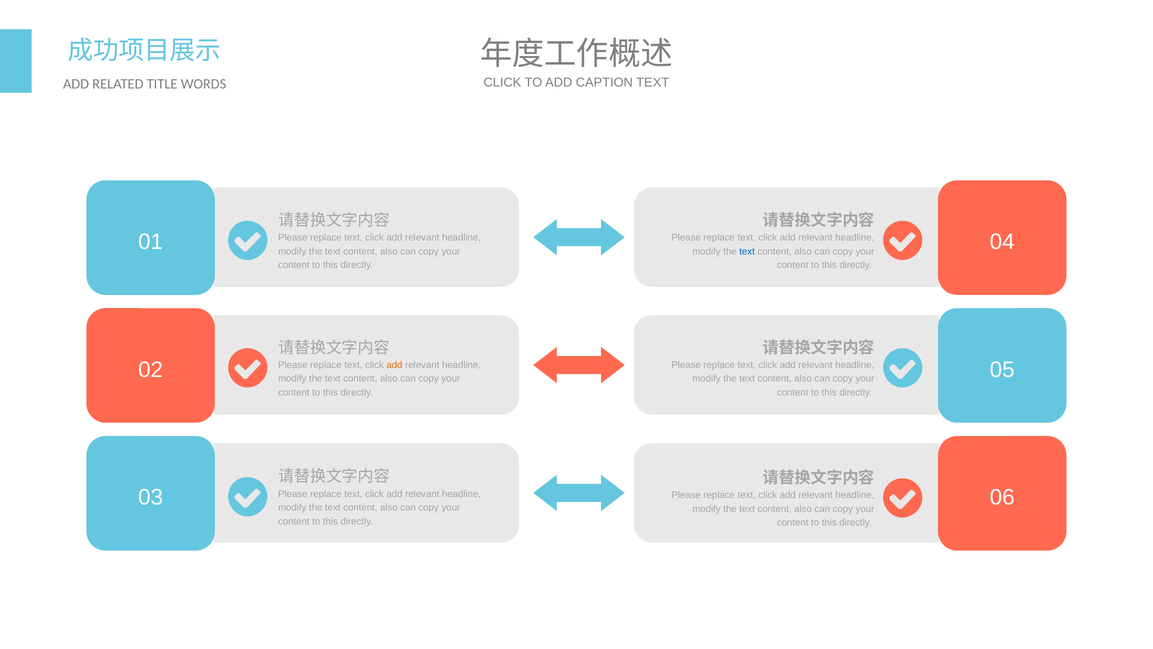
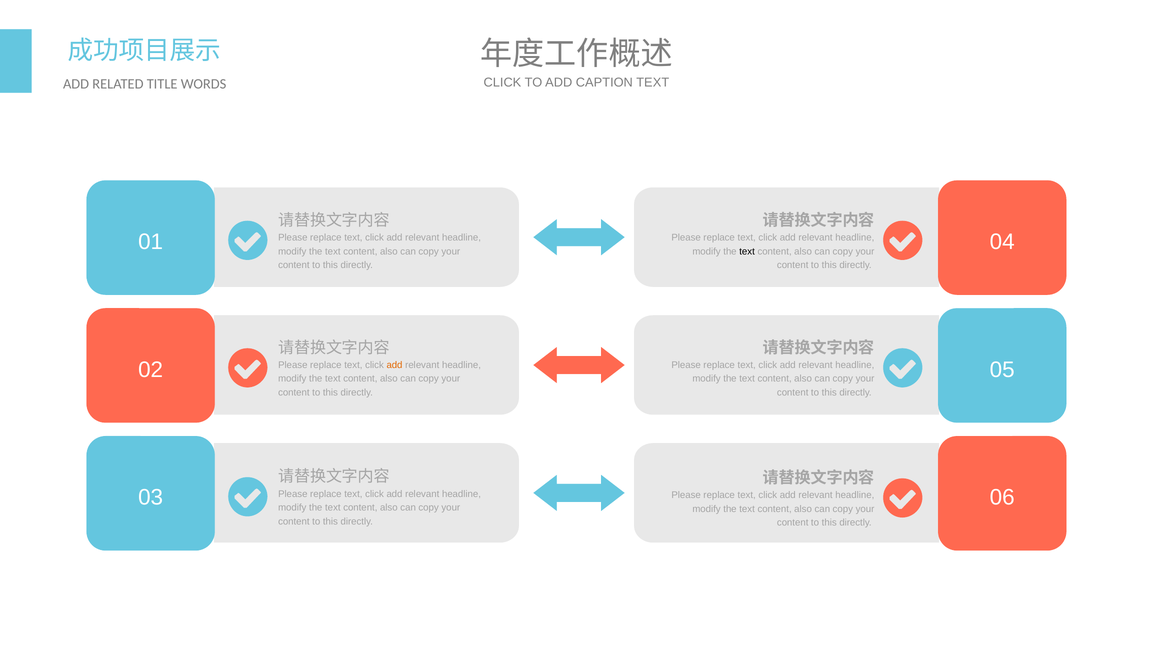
text at (747, 251) colour: blue -> black
